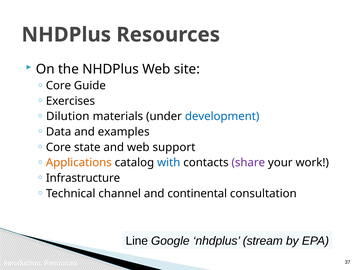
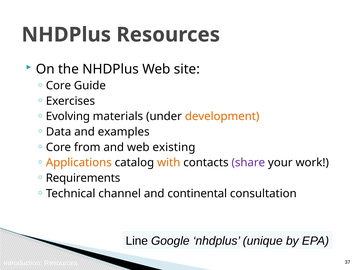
Dilution: Dilution -> Evolving
development colour: blue -> orange
state: state -> from
support: support -> existing
with colour: blue -> orange
Infrastructure: Infrastructure -> Requirements
stream: stream -> unique
